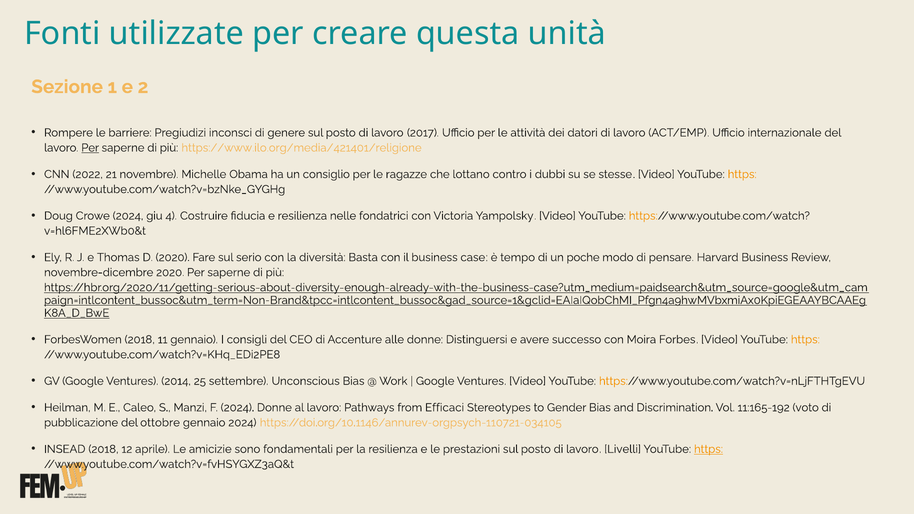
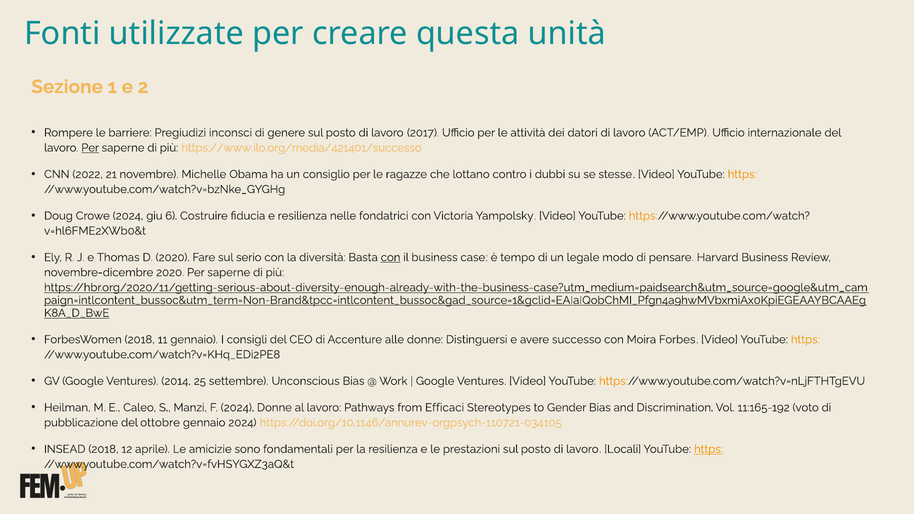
https://www.ilo.org/media/421401/religione: https://www.ilo.org/media/421401/religione -> https://www.ilo.org/media/421401/successo
4: 4 -> 6
con at (391, 257) underline: none -> present
poche: poche -> legale
Livelli: Livelli -> Locali
